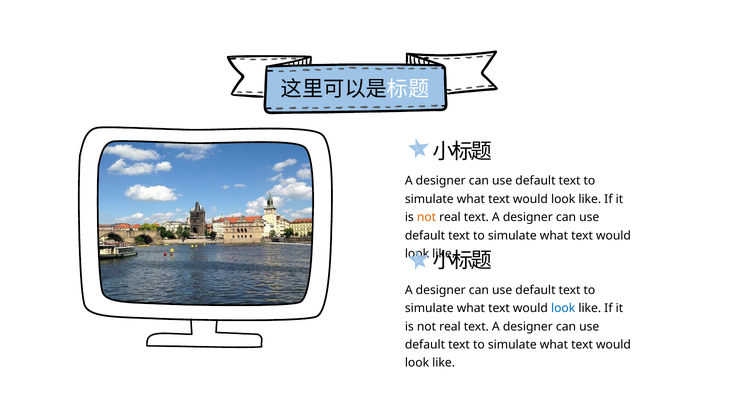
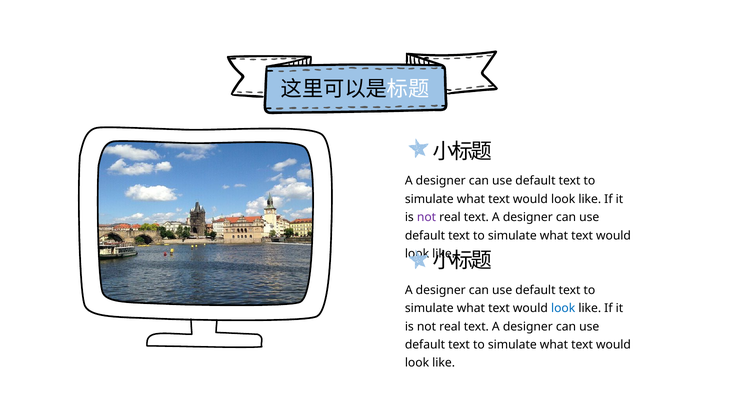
not at (427, 217) colour: orange -> purple
